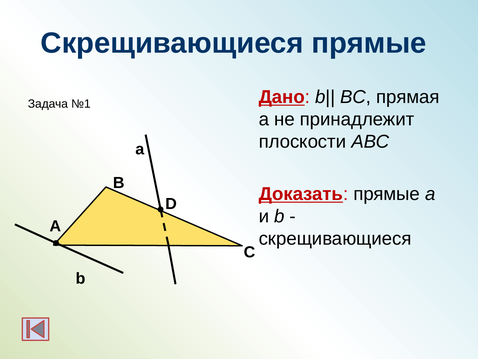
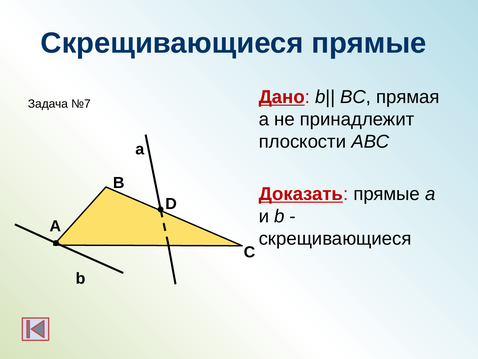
№1: №1 -> №7
